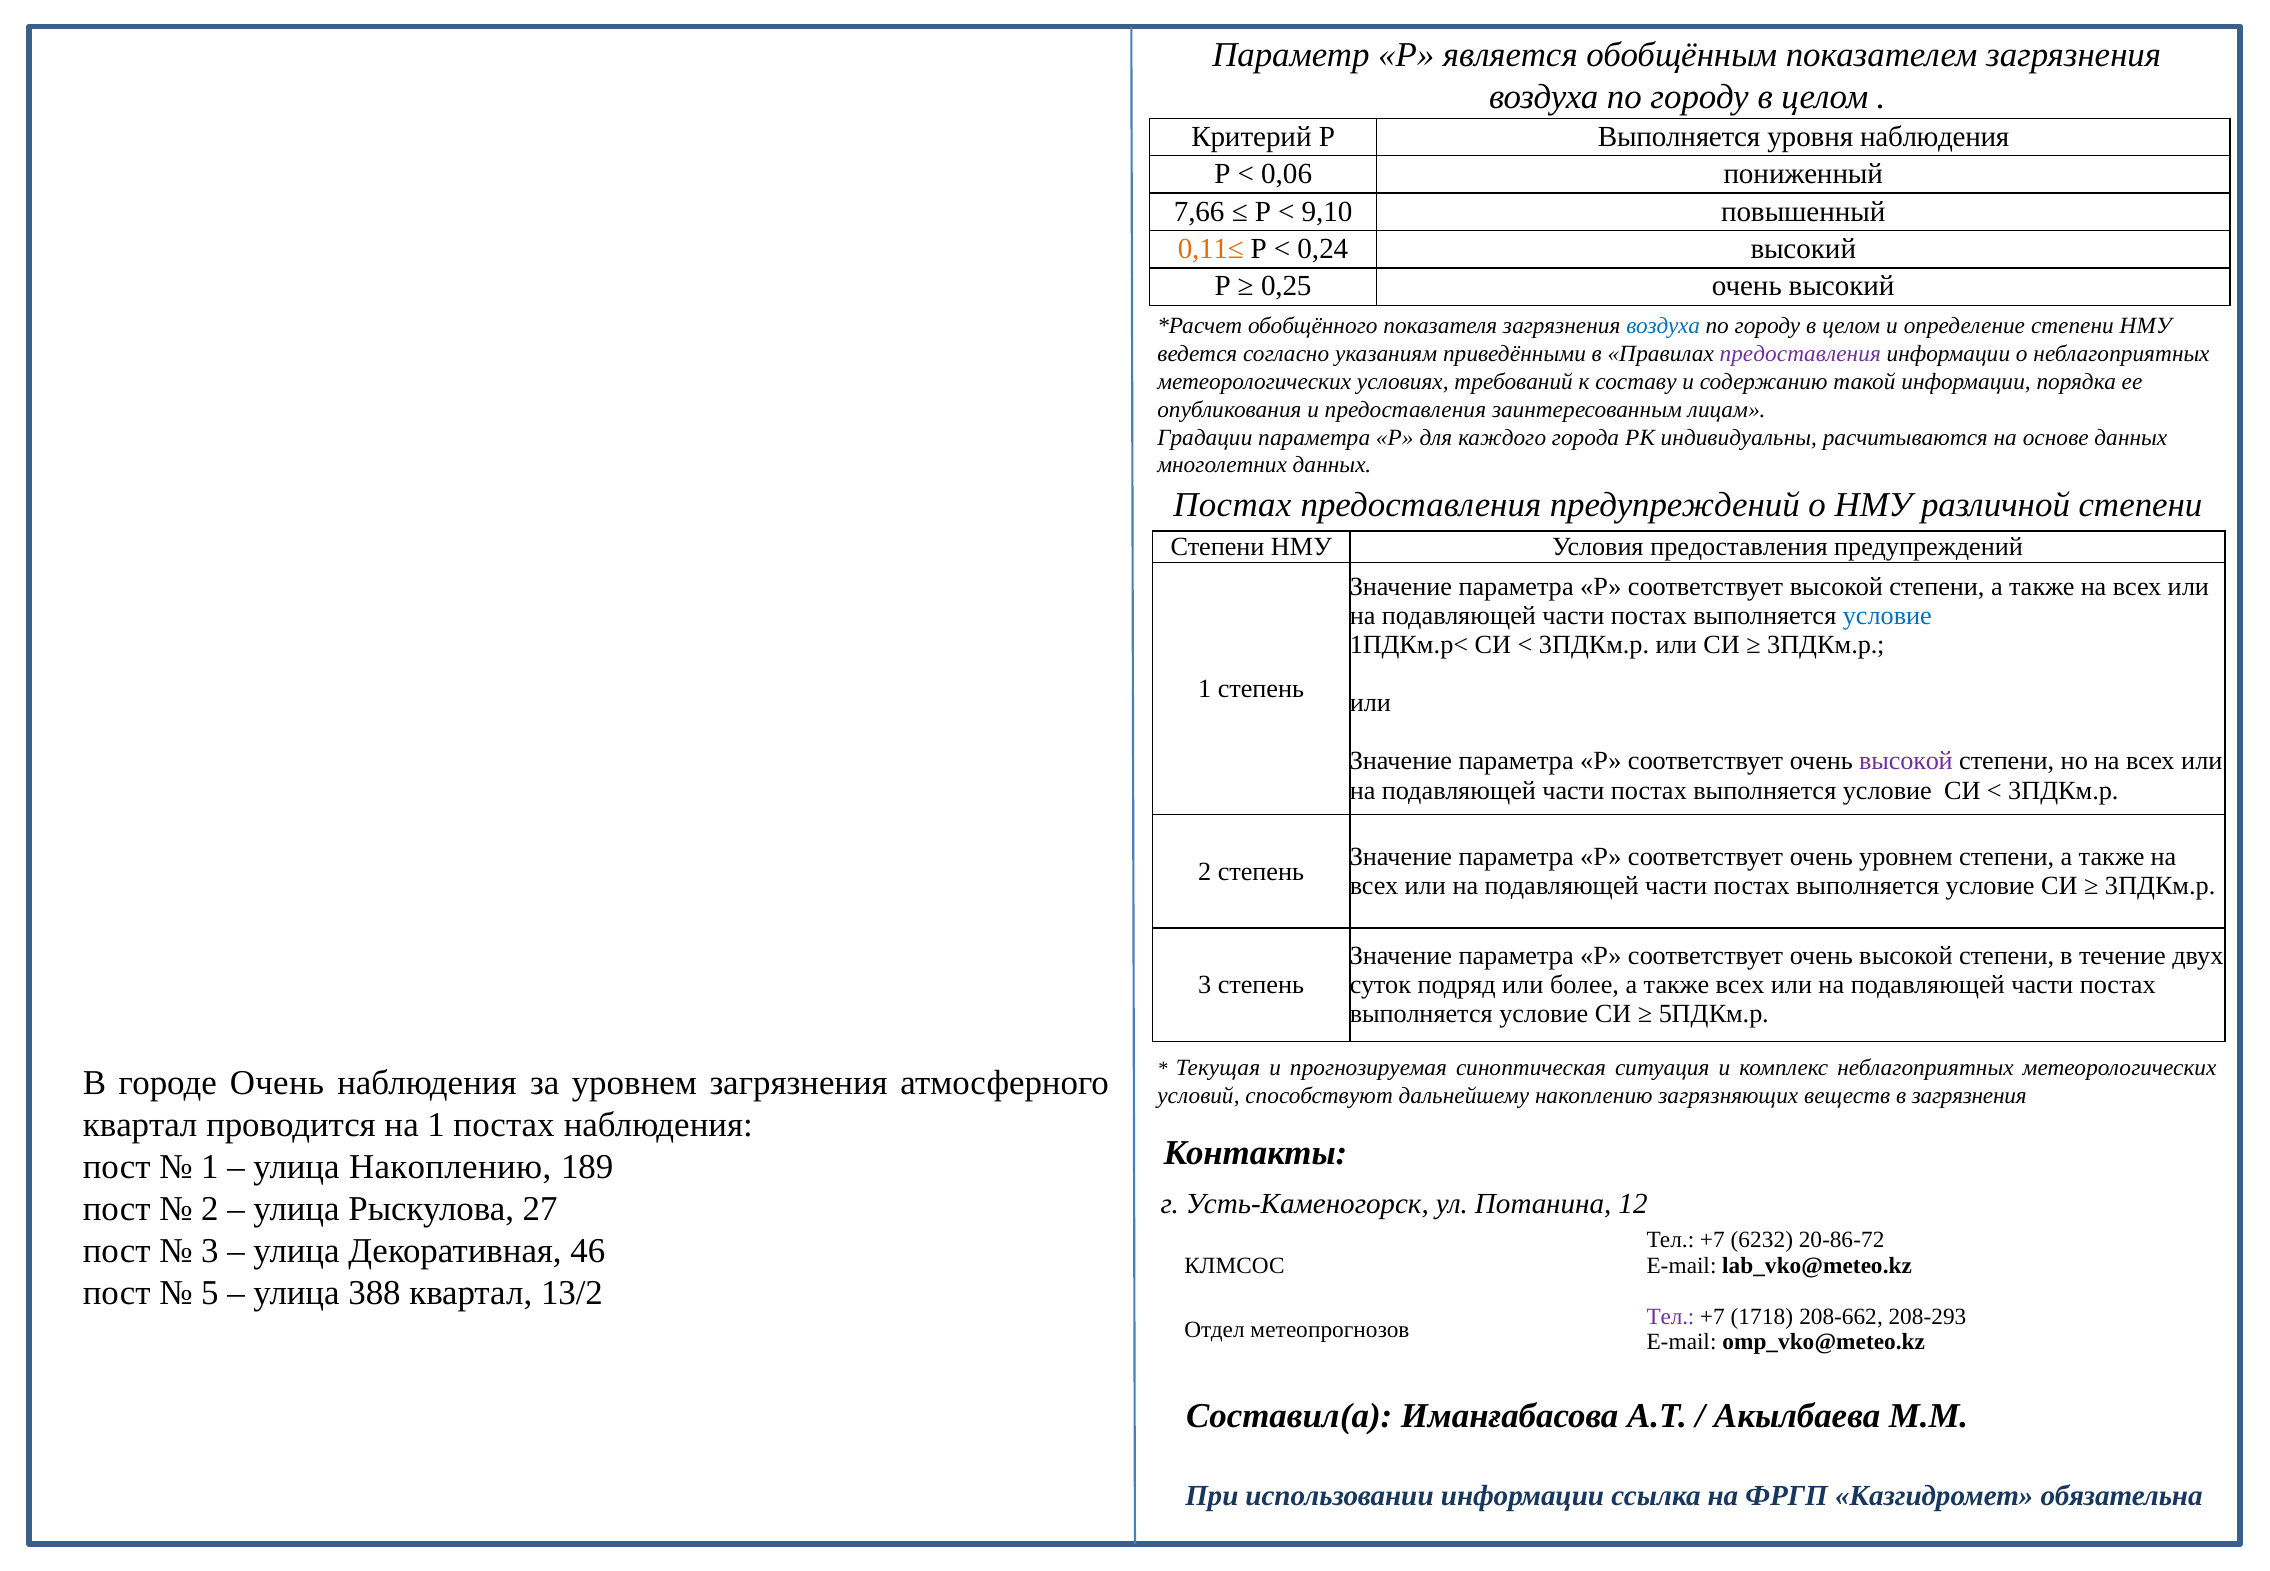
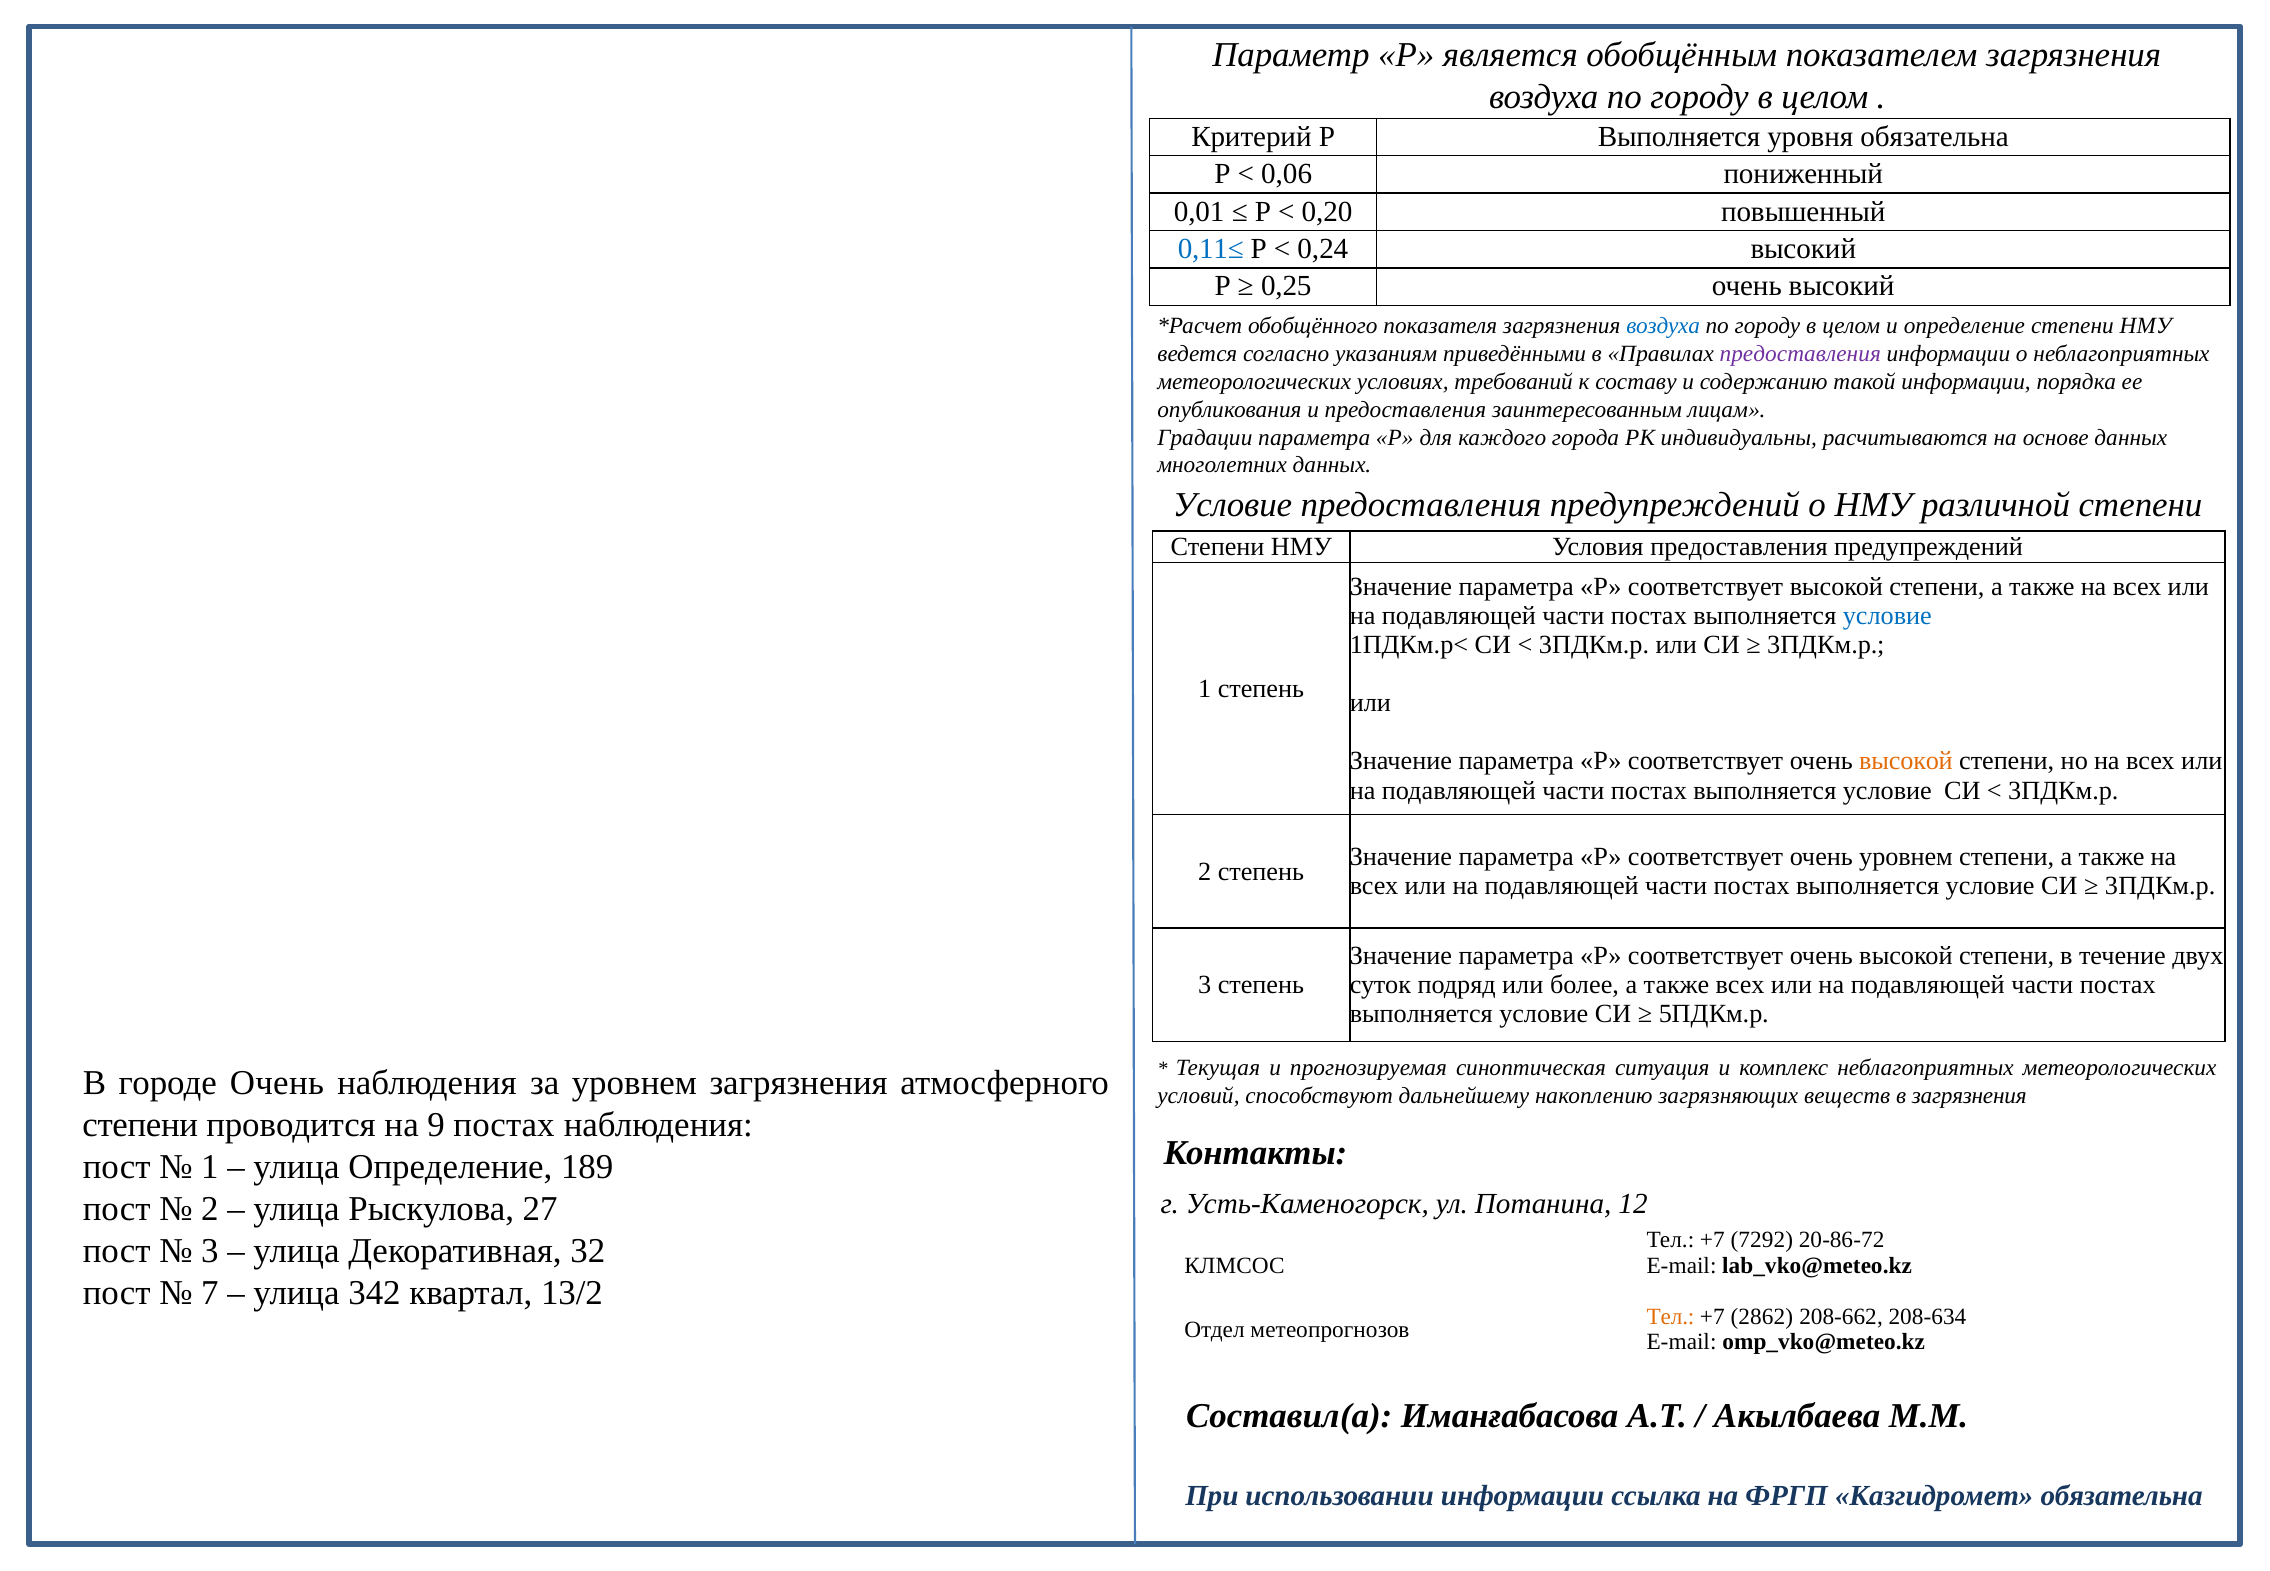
уровня наблюдения: наблюдения -> обязательна
7,66: 7,66 -> 0,01
9,10: 9,10 -> 0,20
0,11≤ colour: orange -> blue
Постах at (1232, 505): Постах -> Условие
высокой at (1906, 762) colour: purple -> orange
квартал at (140, 1126): квартал -> степени
на 1: 1 -> 9
улица Накоплению: Накоплению -> Определение
6232: 6232 -> 7292
46: 46 -> 32
5: 5 -> 7
388: 388 -> 342
Тел at (1671, 1317) colour: purple -> orange
1718: 1718 -> 2862
208-293: 208-293 -> 208-634
